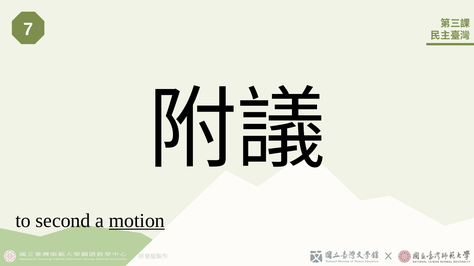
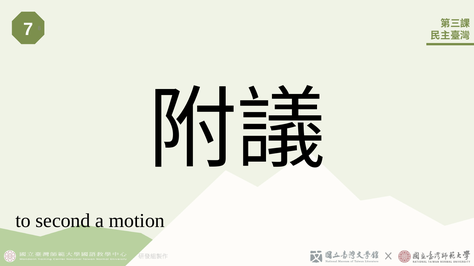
motion underline: present -> none
